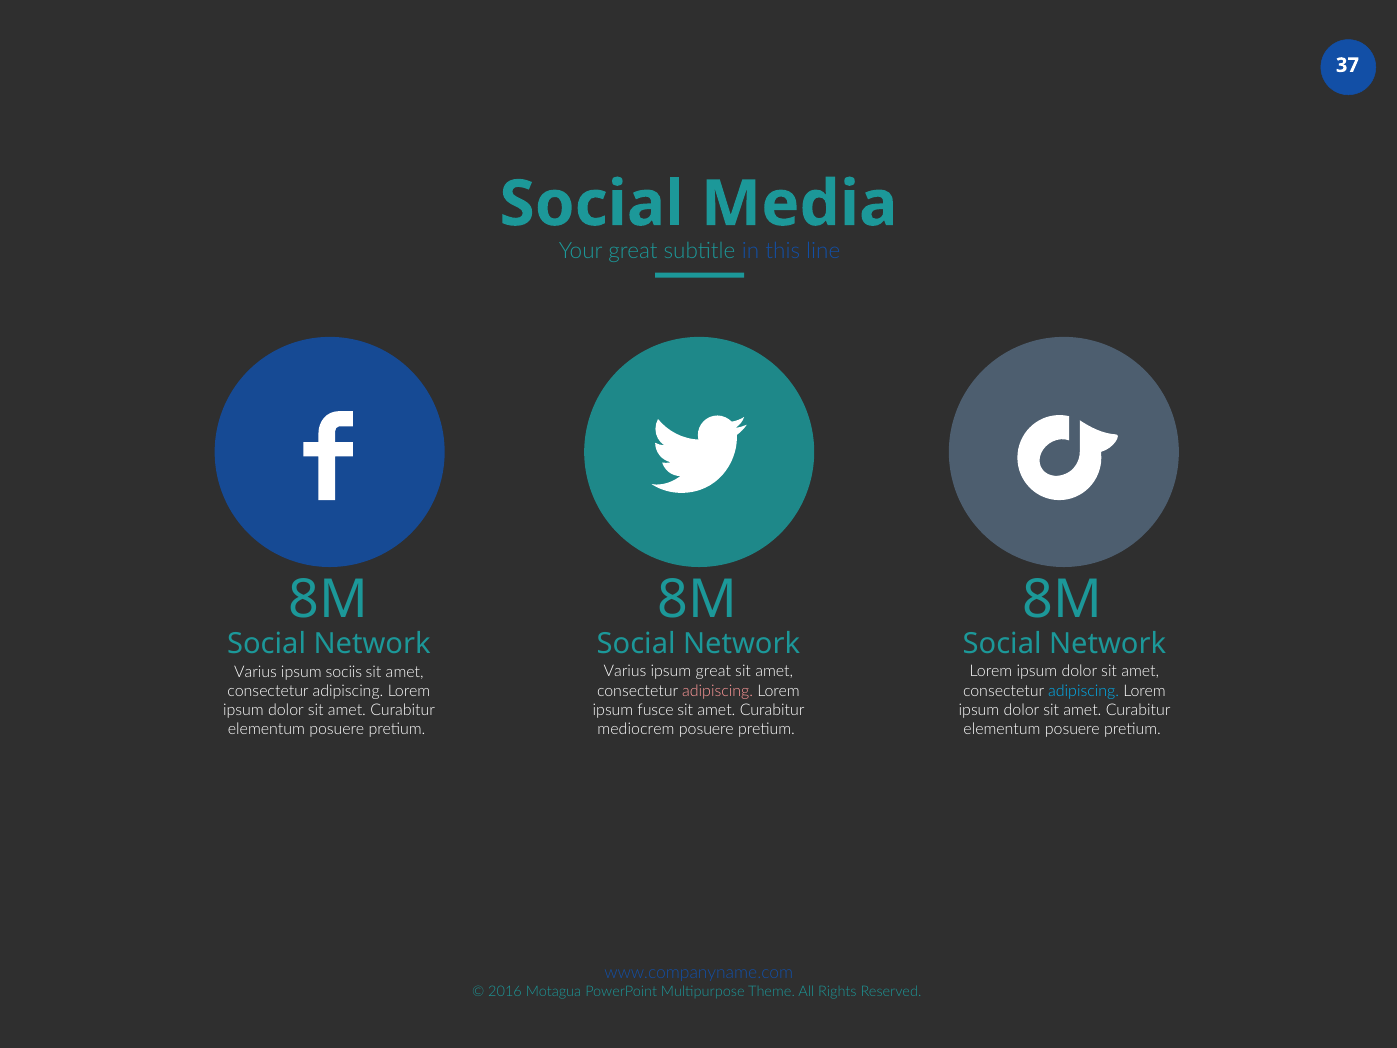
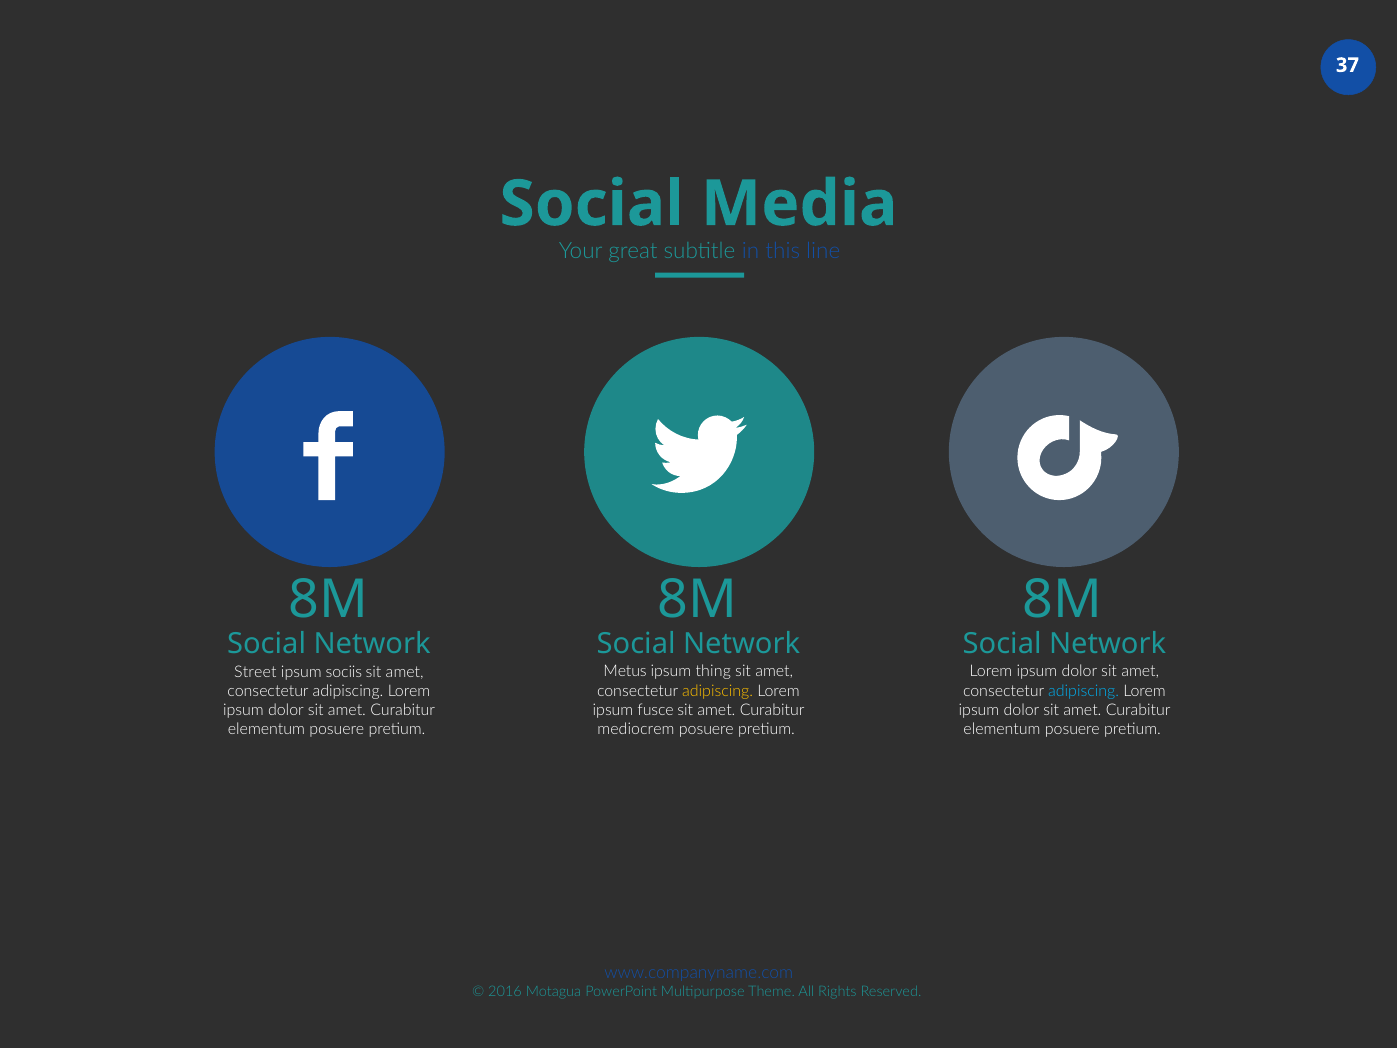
Varius at (625, 671): Varius -> Metus
ipsum great: great -> thing
Varius at (256, 672): Varius -> Street
adipiscing at (718, 691) colour: pink -> yellow
